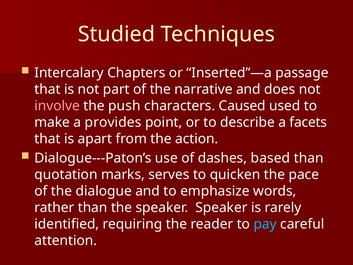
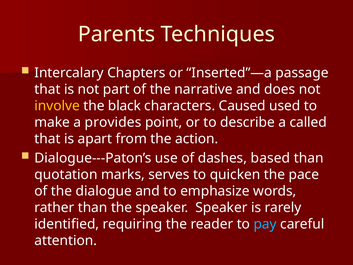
Studied: Studied -> Parents
involve colour: pink -> yellow
push: push -> black
facets: facets -> called
